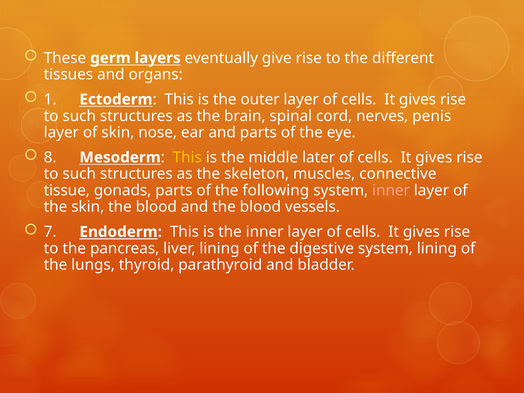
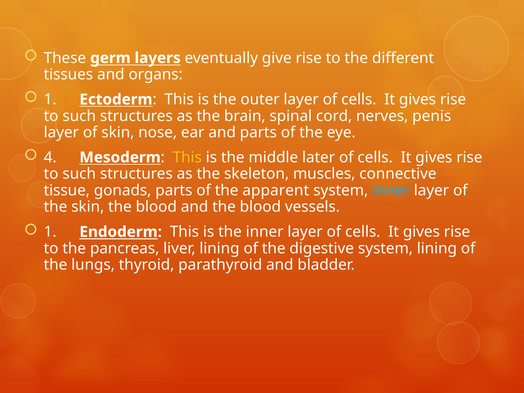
8: 8 -> 4
following: following -> apparent
inner at (391, 190) colour: pink -> light blue
7 at (50, 232): 7 -> 1
